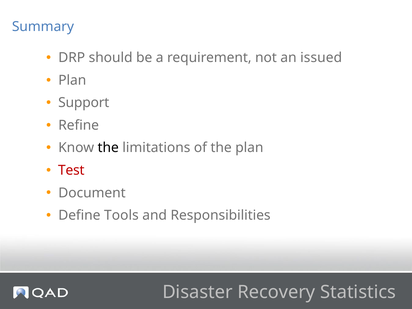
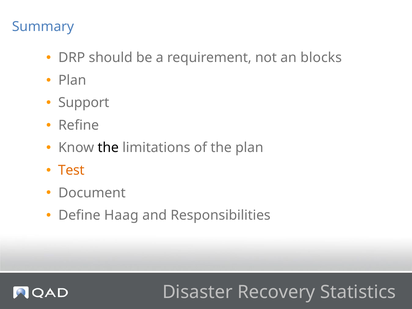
issued: issued -> blocks
Test colour: red -> orange
Tools: Tools -> Haag
